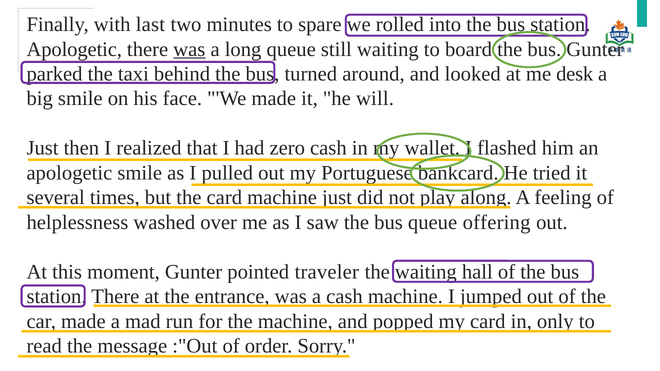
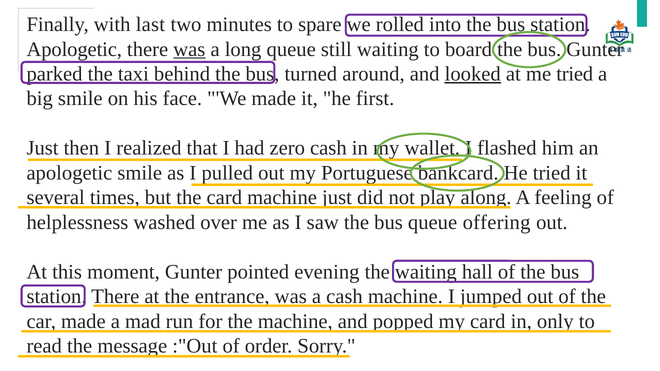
looked underline: none -> present
desk at (575, 74): desk -> tried
will: will -> first
traveler: traveler -> evening
